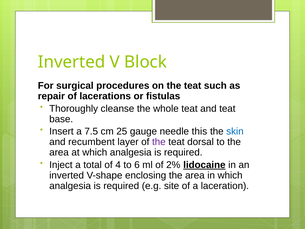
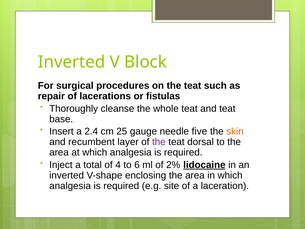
7.5: 7.5 -> 2.4
this: this -> five
skin colour: blue -> orange
